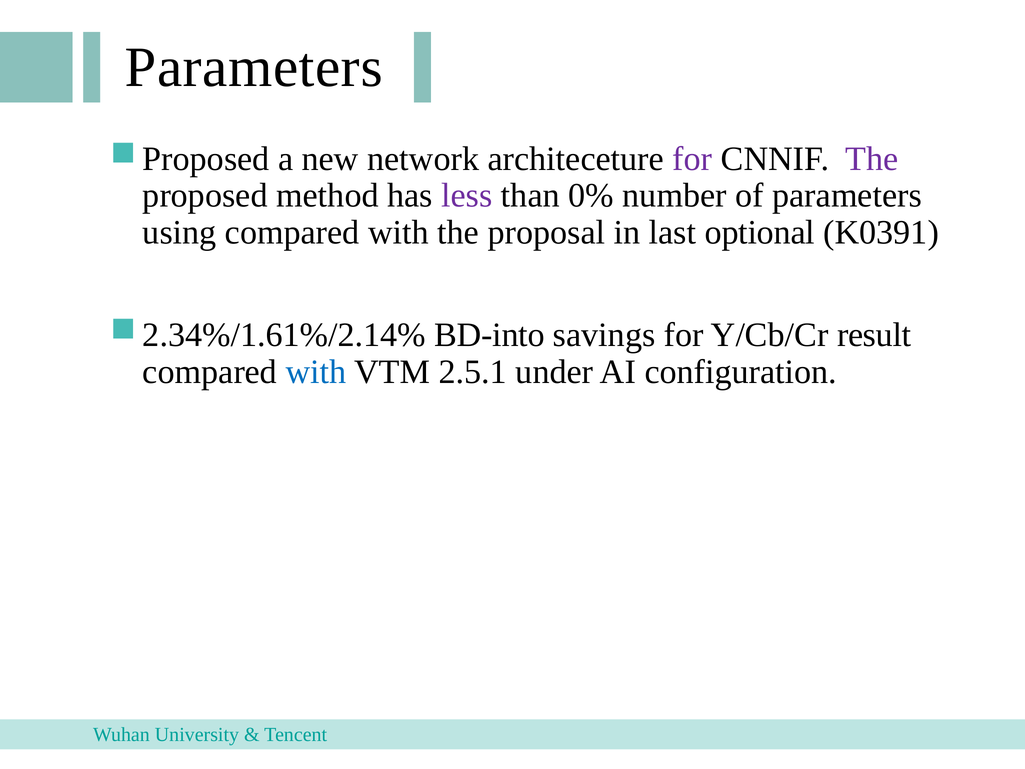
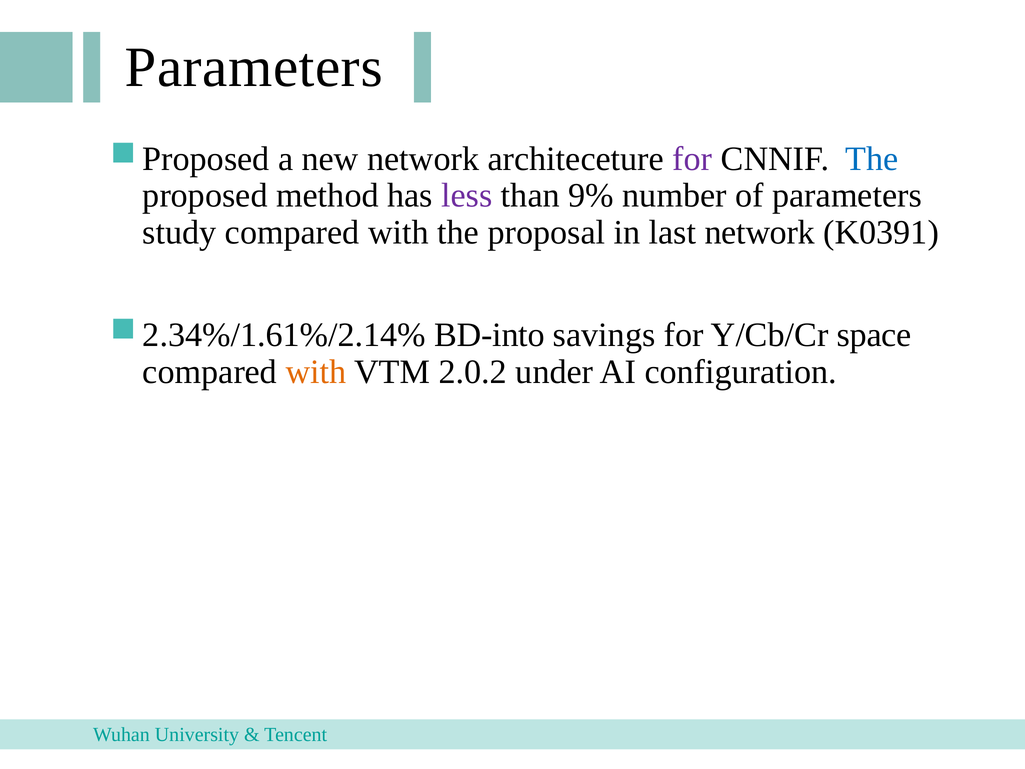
The at (872, 159) colour: purple -> blue
0%: 0% -> 9%
using: using -> study
last optional: optional -> network
result: result -> space
with at (316, 372) colour: blue -> orange
2.5.1: 2.5.1 -> 2.0.2
